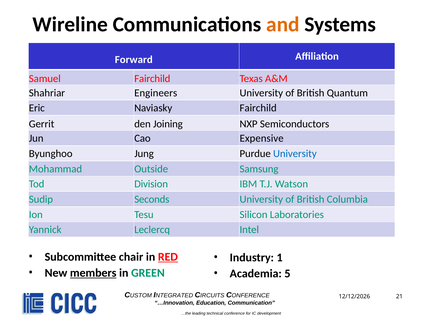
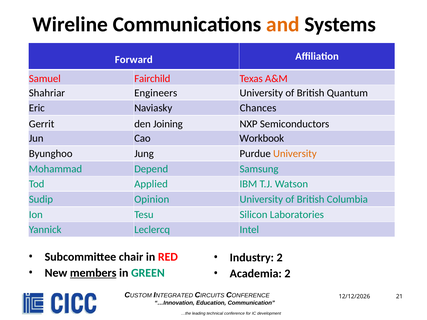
Naviasky Fairchild: Fairchild -> Chances
Expensive: Expensive -> Workbook
University at (295, 154) colour: blue -> orange
Outside: Outside -> Depend
Division: Division -> Applied
Seconds: Seconds -> Opinion
RED underline: present -> none
Industry 1: 1 -> 2
Academia 5: 5 -> 2
